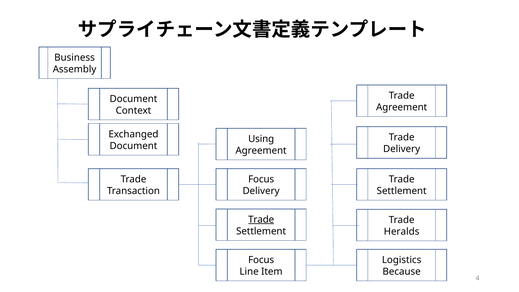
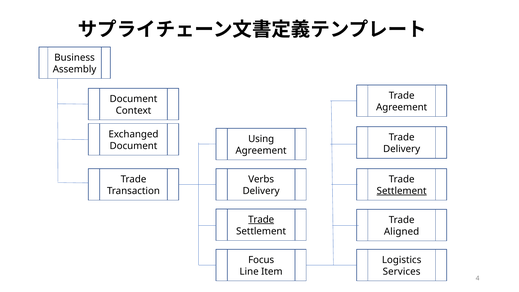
Focus at (261, 179): Focus -> Verbs
Settlement at (402, 191) underline: none -> present
Heralds: Heralds -> Aligned
Because: Because -> Services
